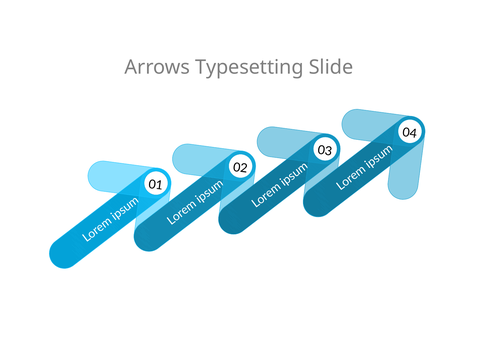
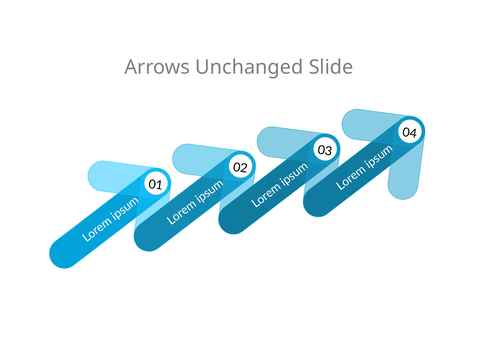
Typesetting: Typesetting -> Unchanged
